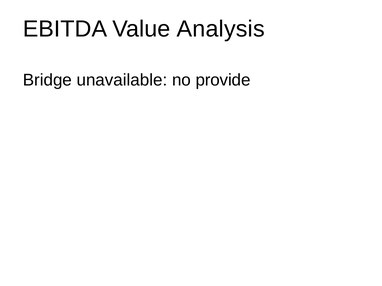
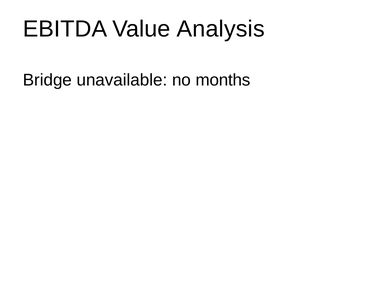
provide: provide -> months
